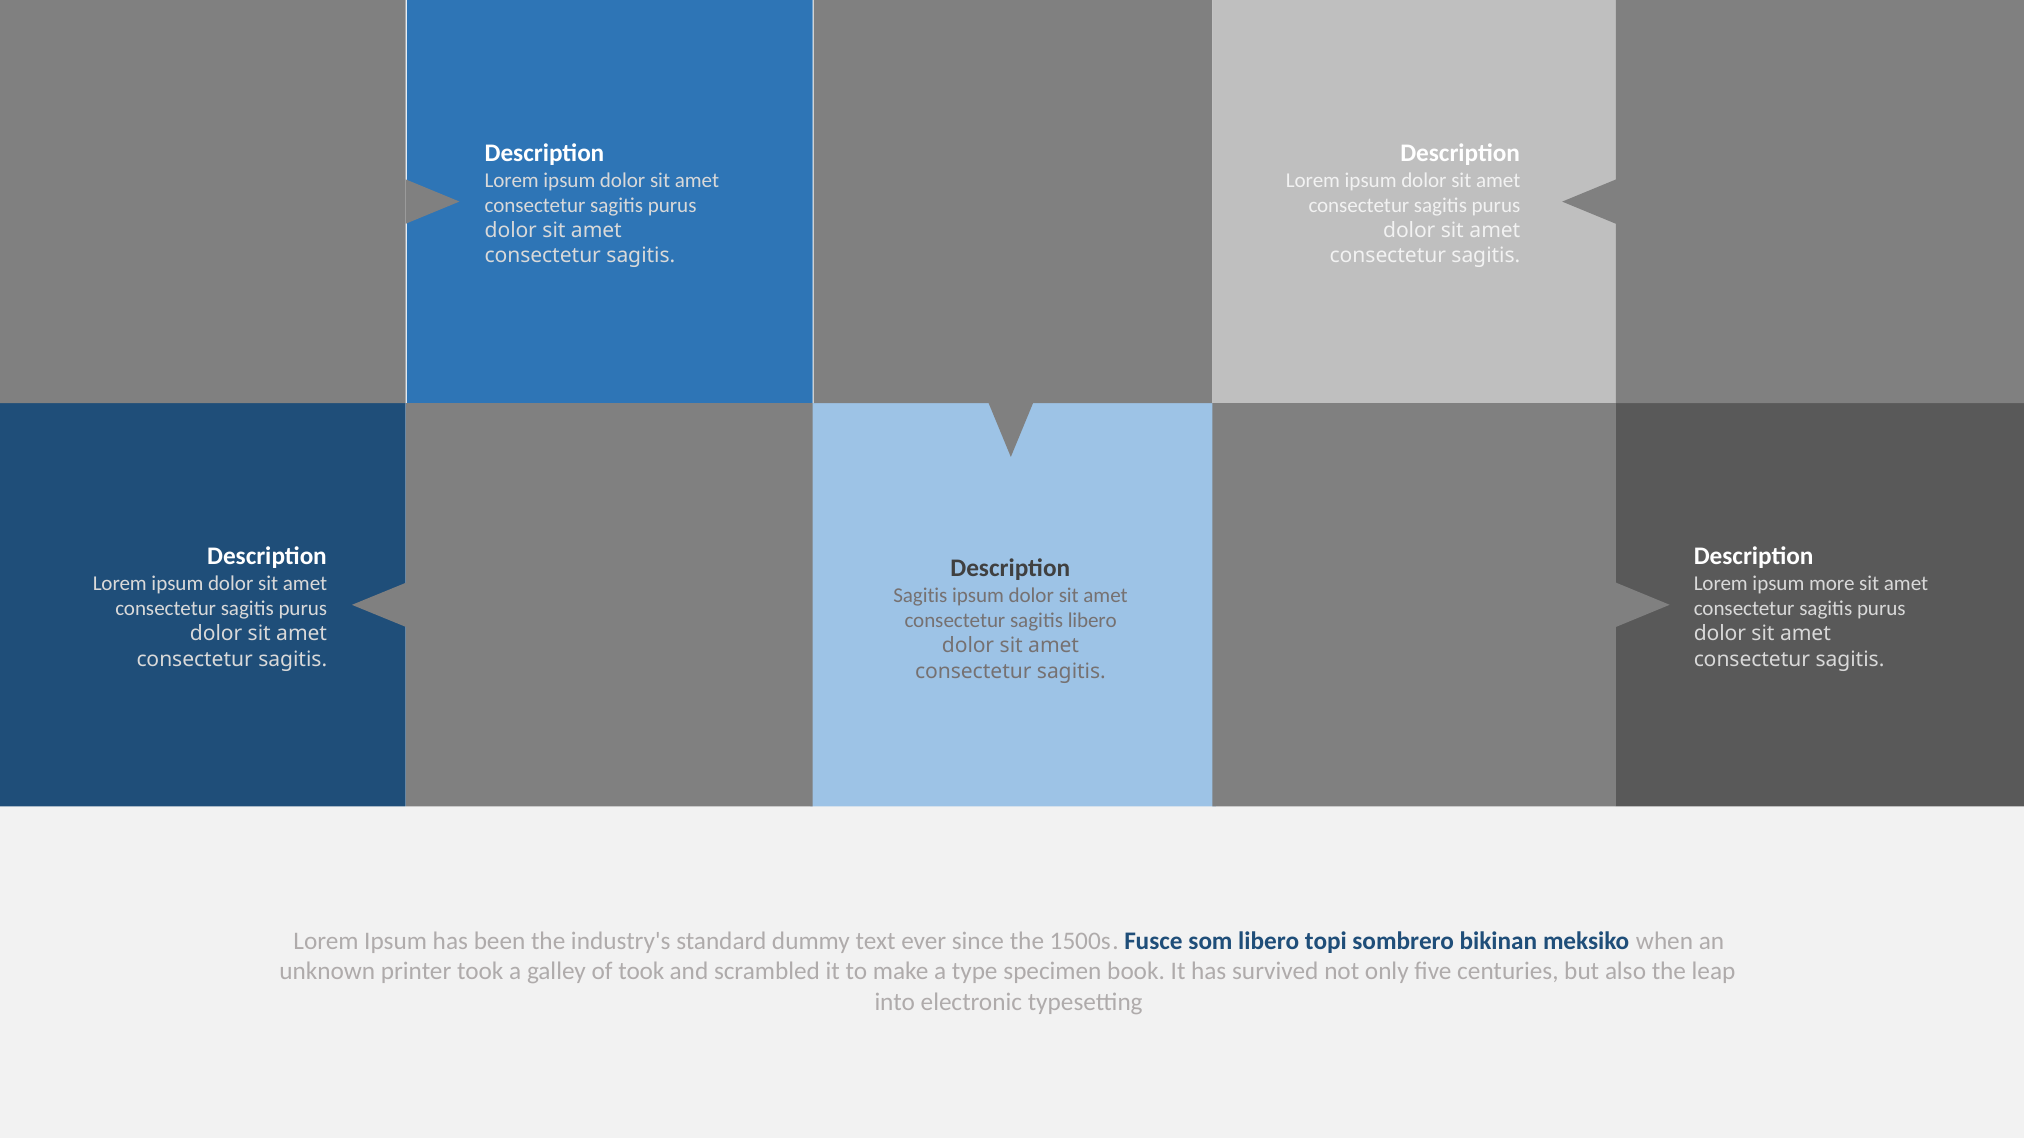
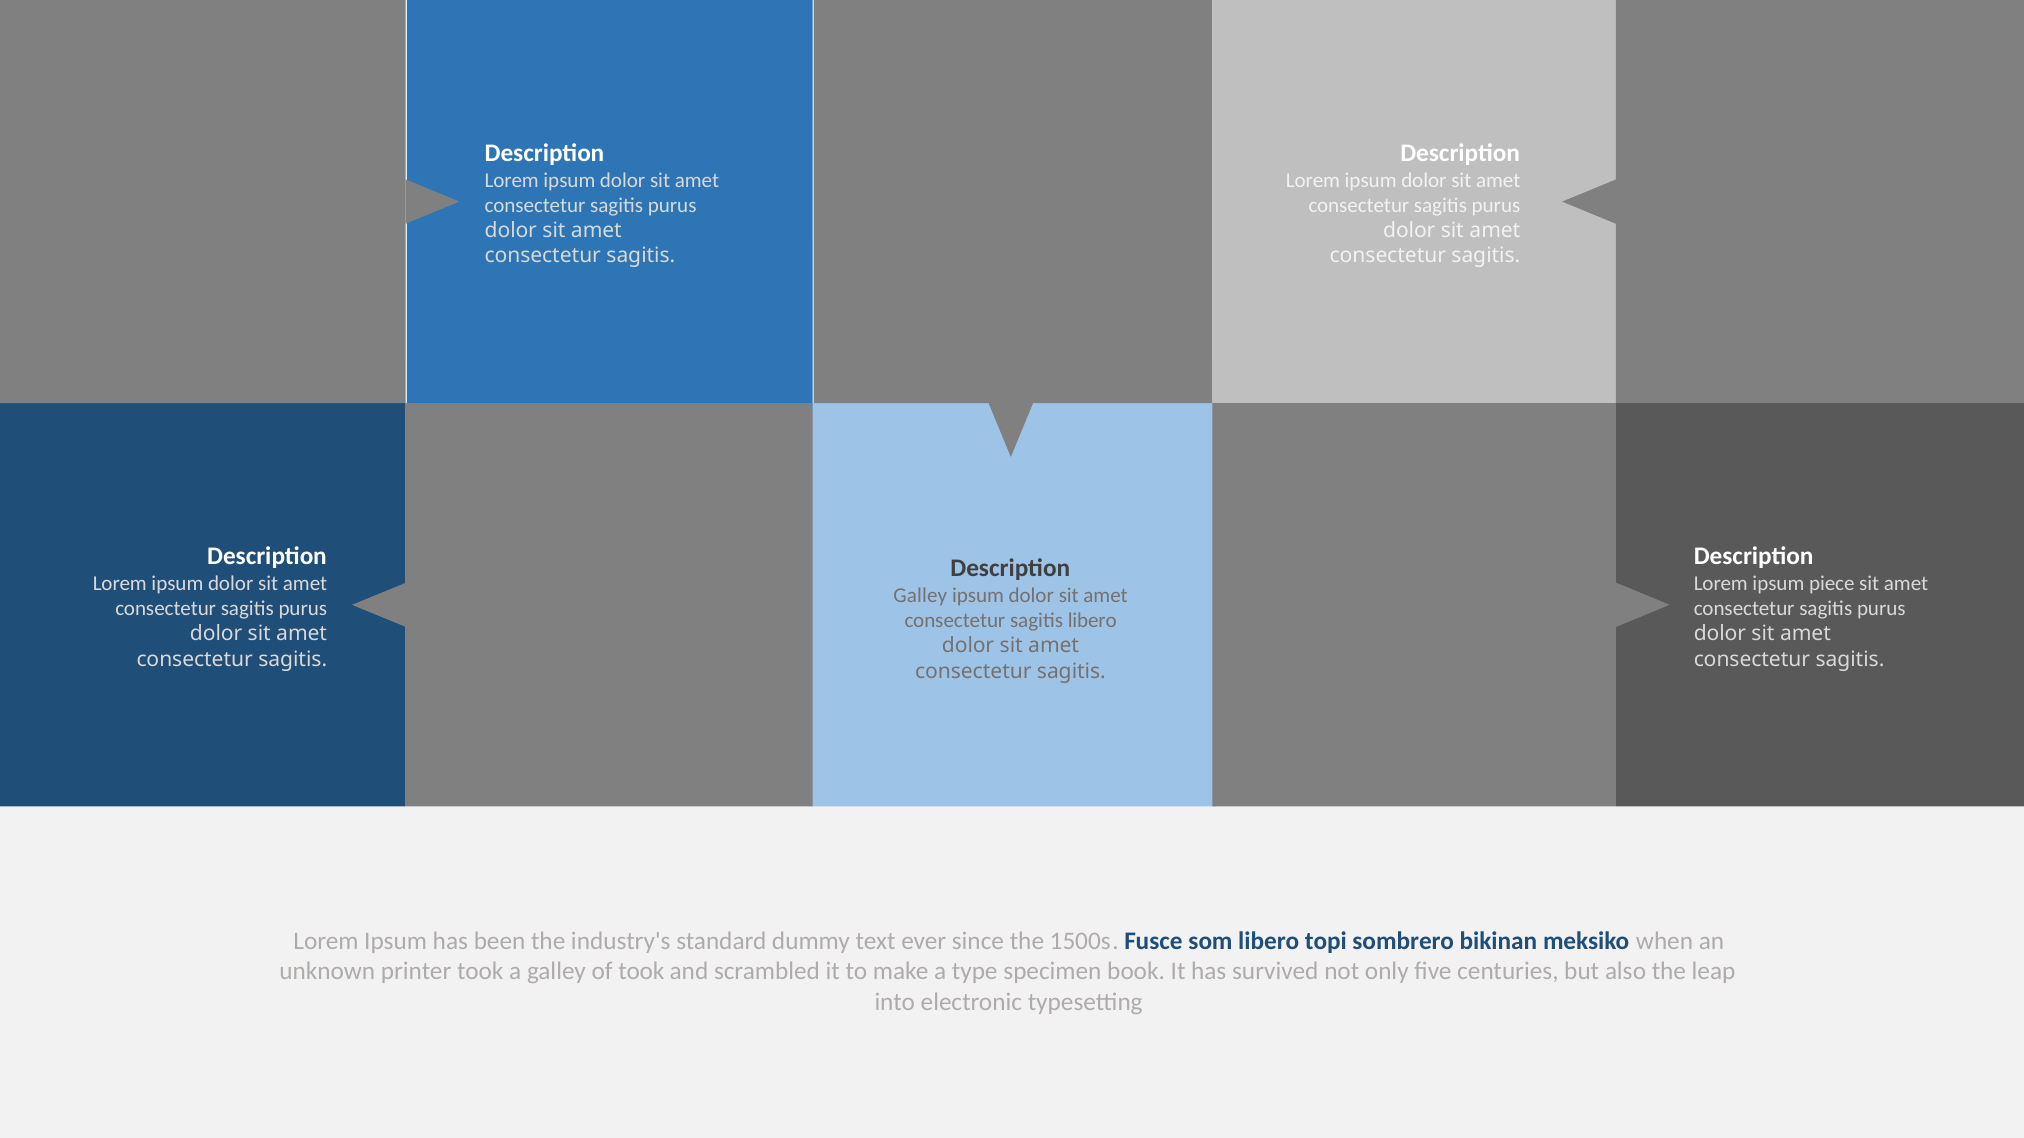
more: more -> piece
Sagitis at (920, 596): Sagitis -> Galley
